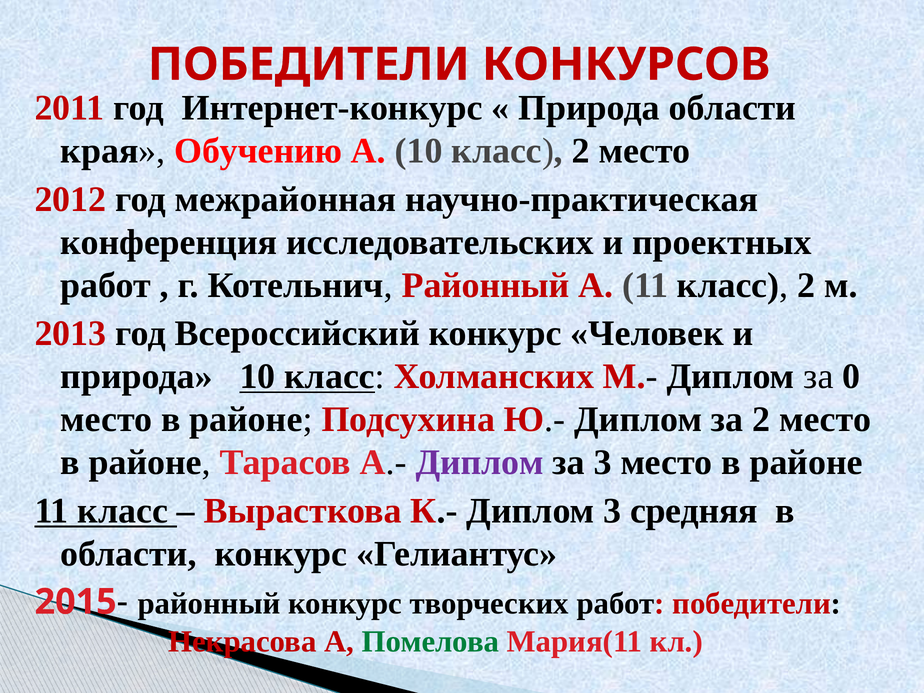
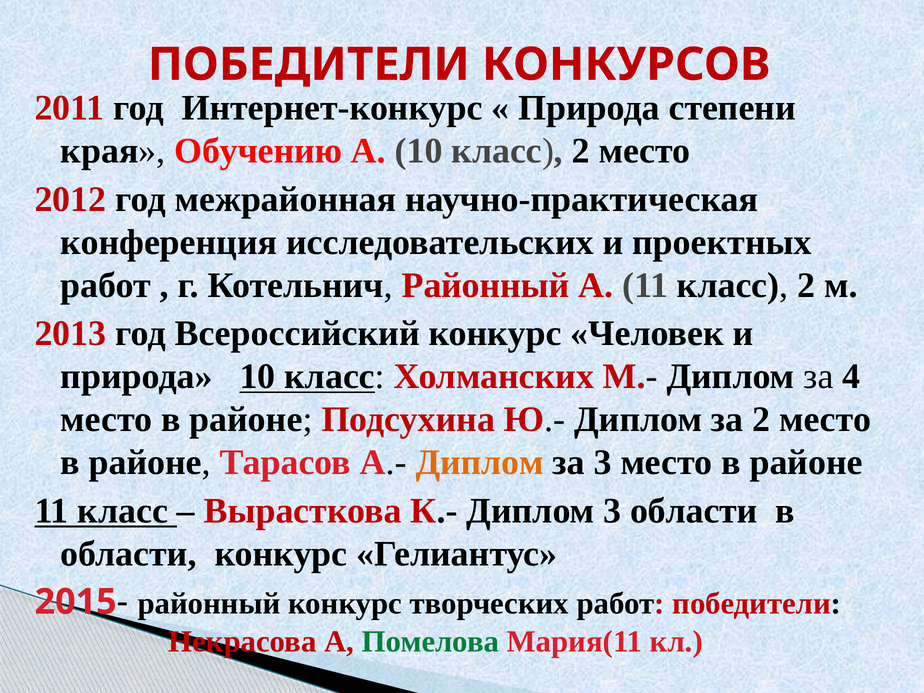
Природа области: области -> степени
0: 0 -> 4
Диплом at (480, 463) colour: purple -> orange
3 средняя: средняя -> области
